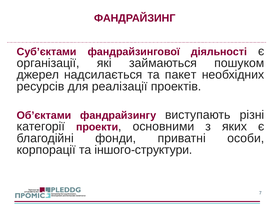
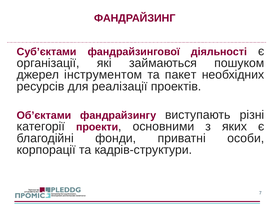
надсилається: надсилається -> інструментом
іншого-структури: іншого-структури -> кадрів-структури
